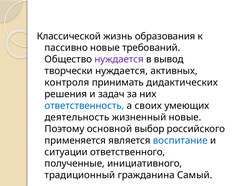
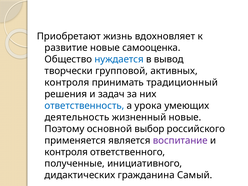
Классической: Классической -> Приобретают
образования: образования -> вдохновляет
пассивно: пассивно -> развитие
требований: требований -> самооценка
нуждается at (119, 59) colour: purple -> blue
творчески нуждается: нуждается -> групповой
дидактических: дидактических -> традиционный
своих: своих -> урока
воспитание colour: blue -> purple
ситуации at (66, 152): ситуации -> контроля
традиционный: традиционный -> дидактических
